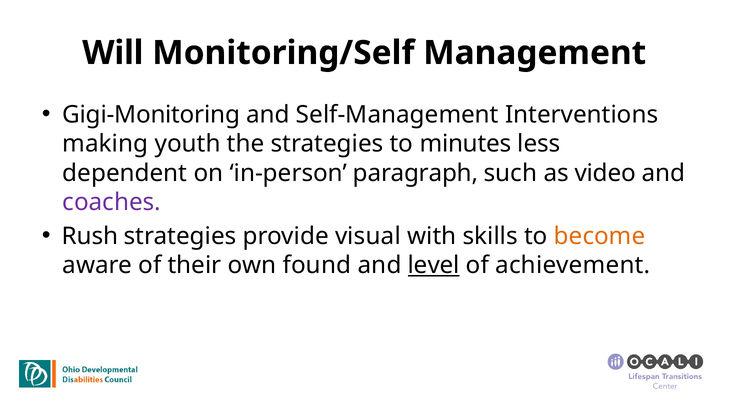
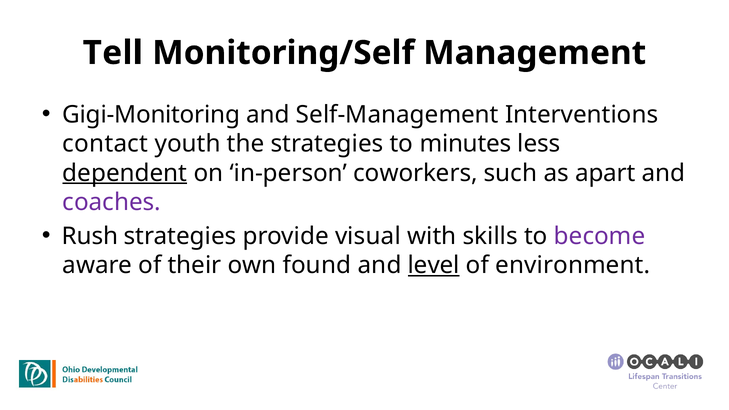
Will: Will -> Tell
making: making -> contact
dependent underline: none -> present
paragraph: paragraph -> coworkers
video: video -> apart
become colour: orange -> purple
achievement: achievement -> environment
